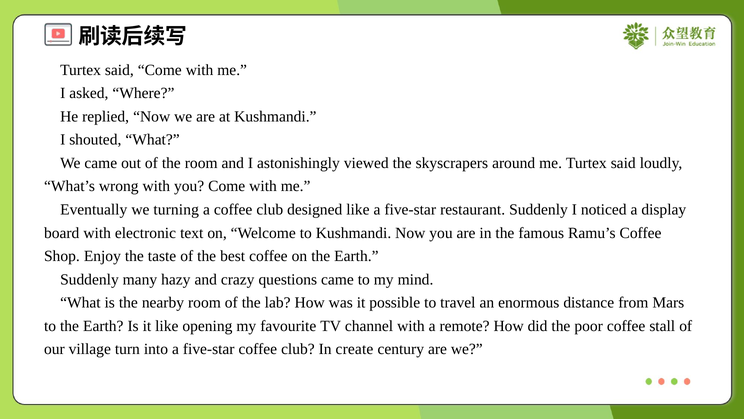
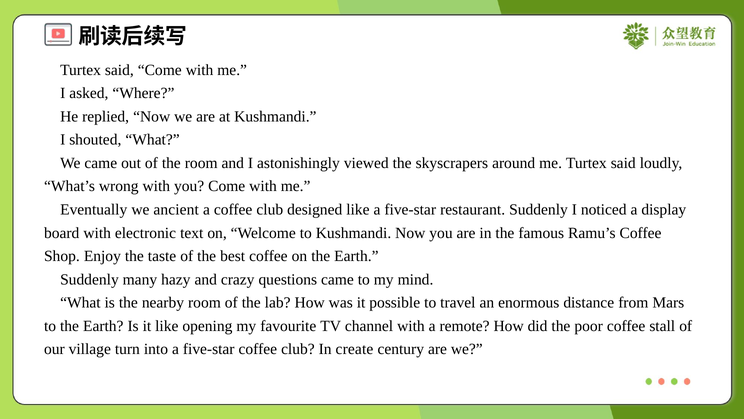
turning: turning -> ancient
